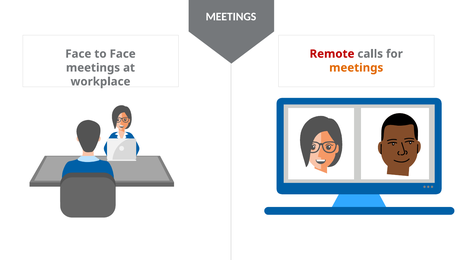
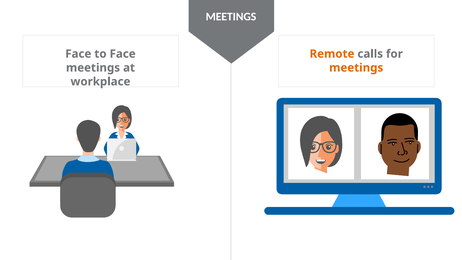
Remote colour: red -> orange
